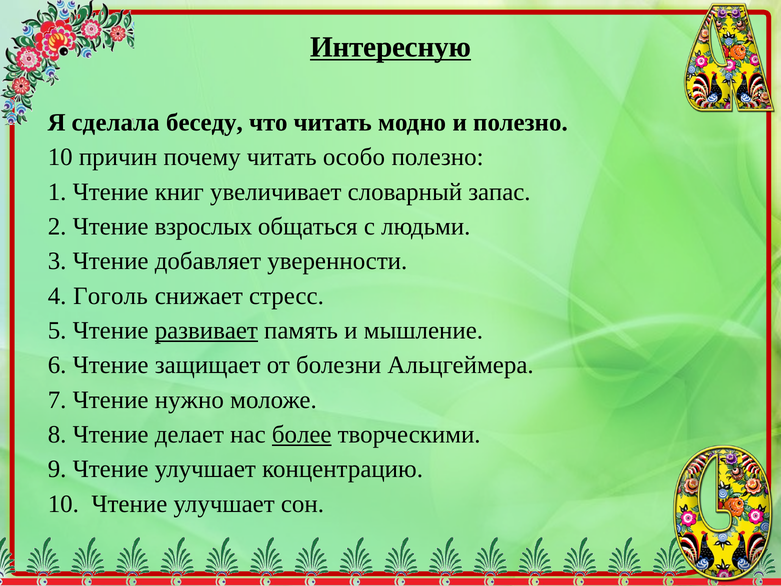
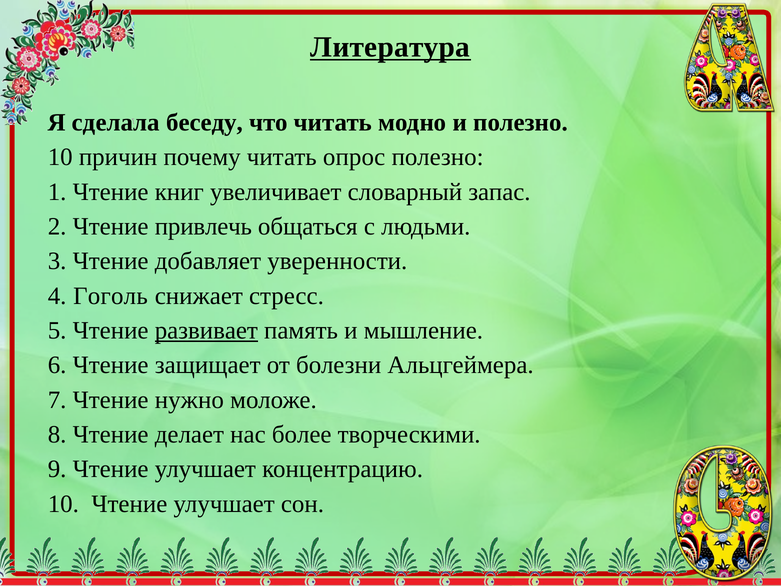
Интересную: Интересную -> Литература
особо: особо -> опрос
взрослых: взрослых -> привлечь
более underline: present -> none
